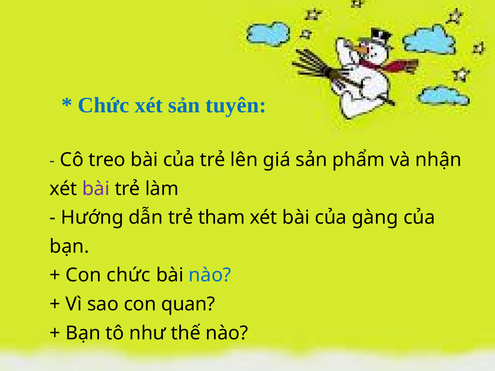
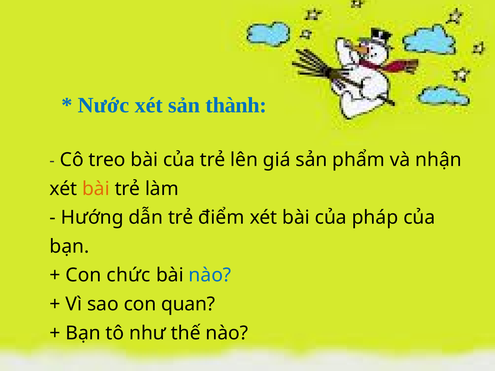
Chức at (104, 105): Chức -> Nước
tuyên: tuyên -> thành
bài at (96, 189) colour: purple -> orange
tham: tham -> điểm
gàng: gàng -> pháp
